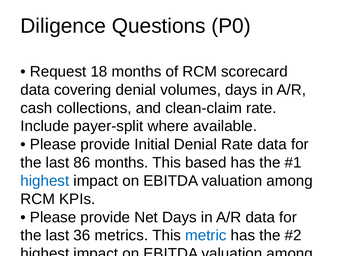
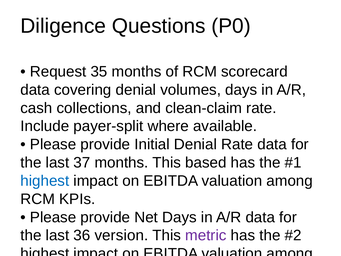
18: 18 -> 35
86: 86 -> 37
metrics: metrics -> version
metric at (206, 235) colour: blue -> purple
